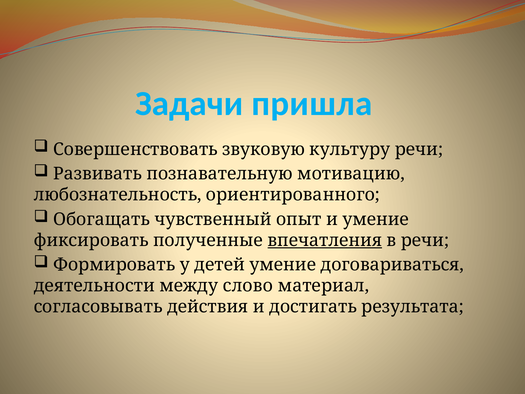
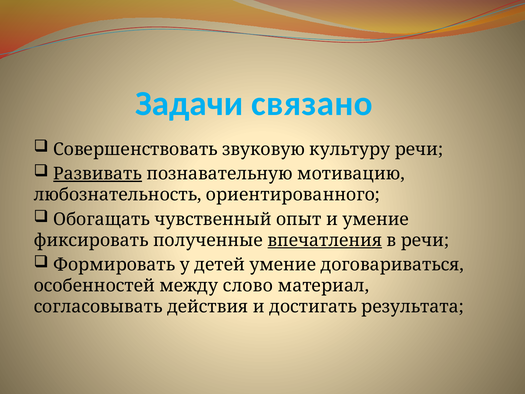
пришла: пришла -> связано
Развивать underline: none -> present
деятельности: деятельности -> особенностей
